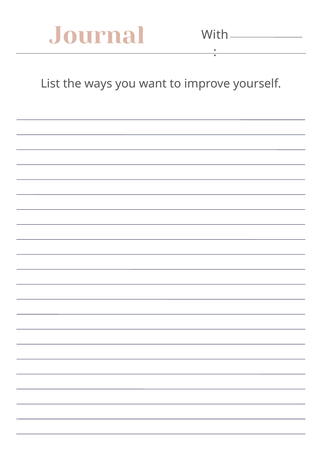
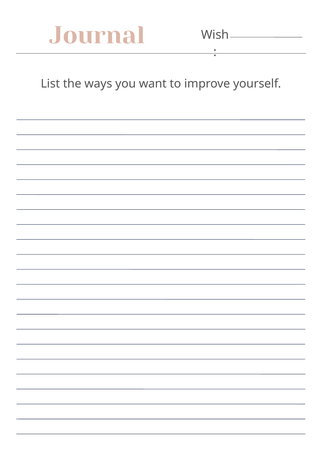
With: With -> Wish
